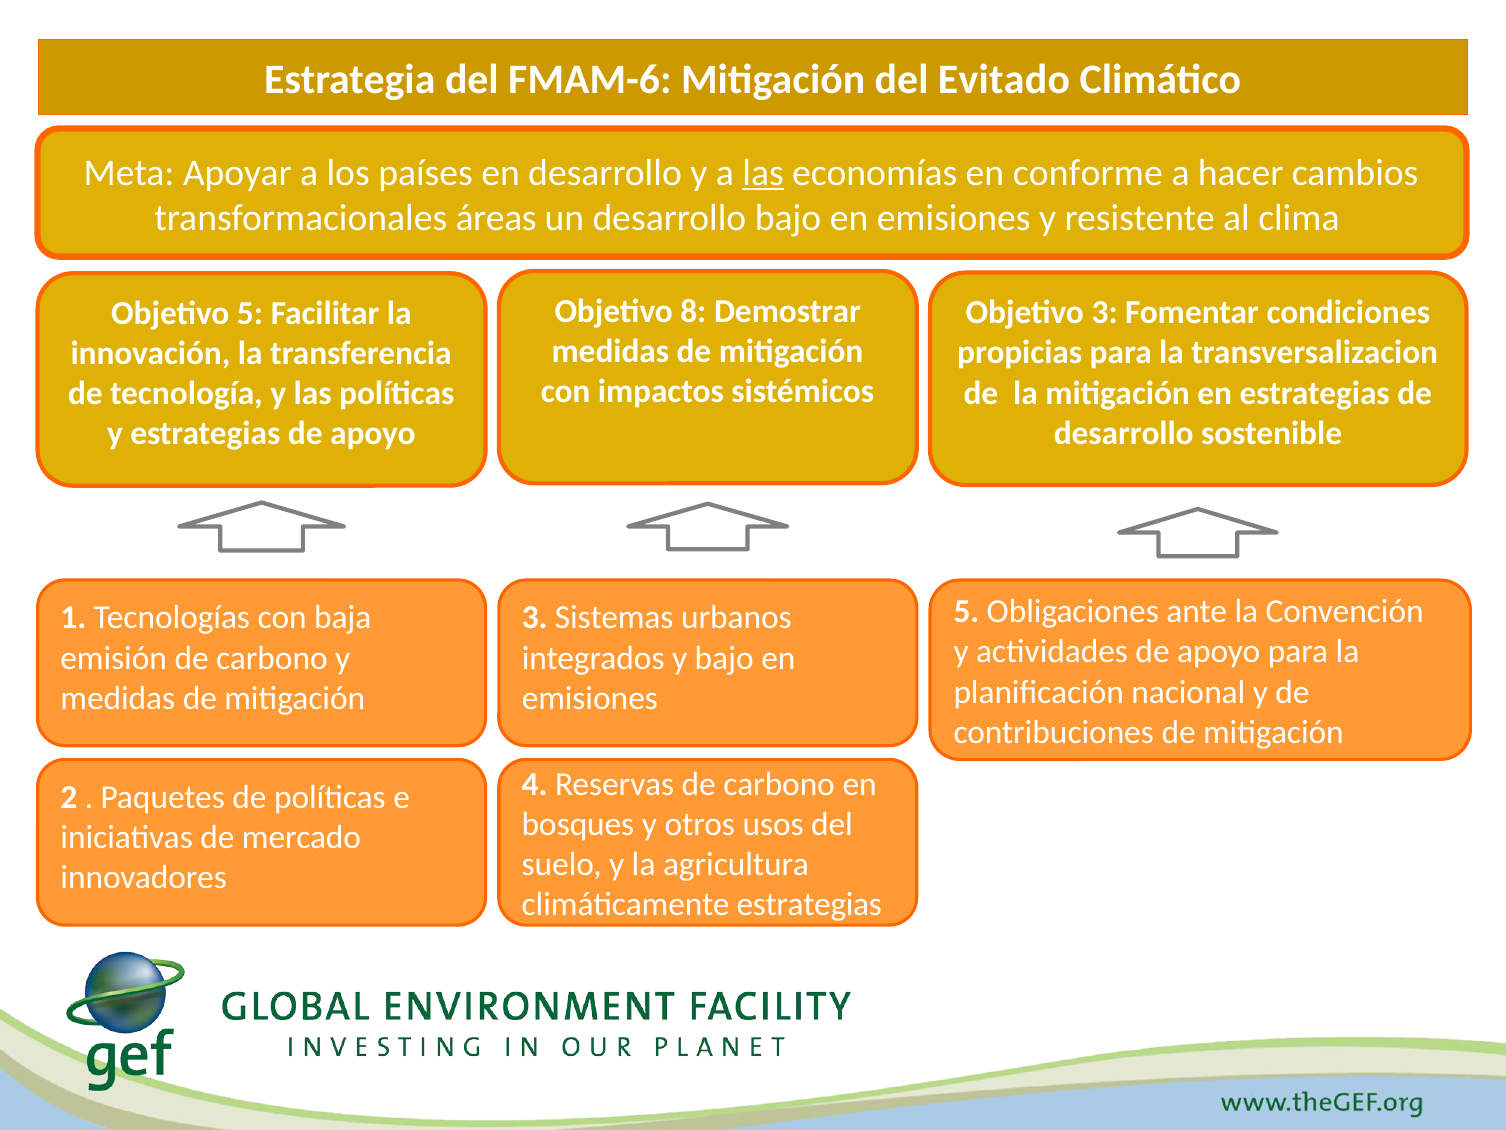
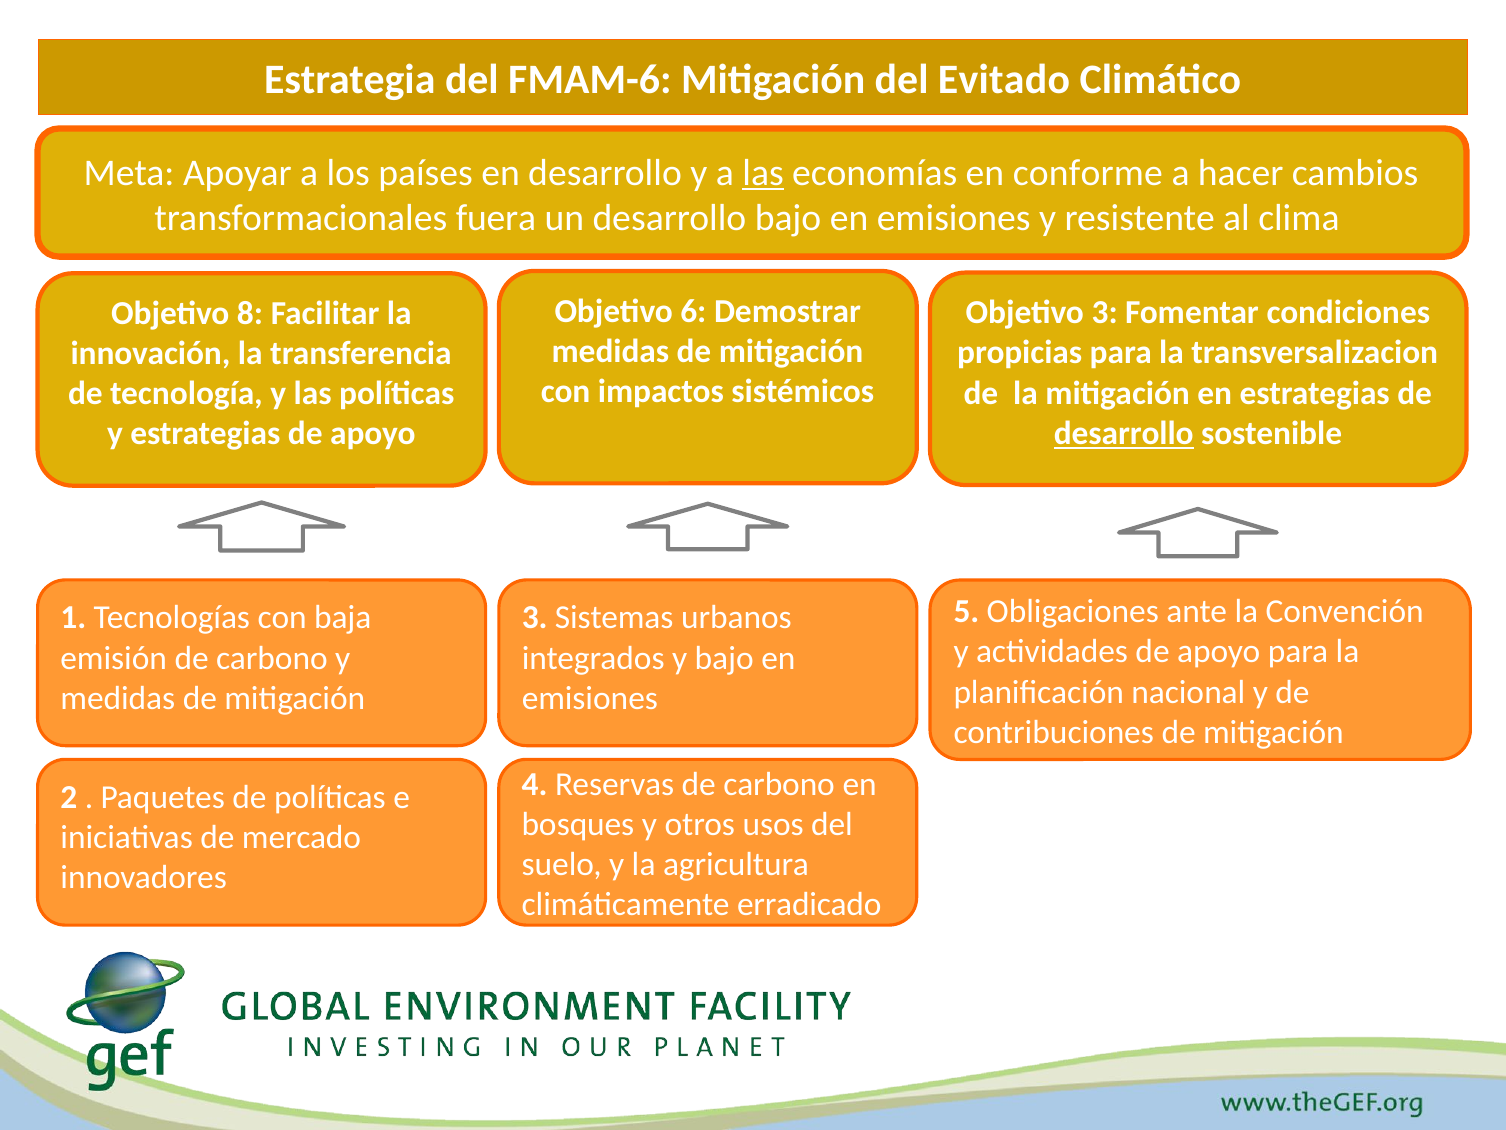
áreas: áreas -> fuera
8: 8 -> 6
Objetivo 5: 5 -> 8
desarrollo at (1124, 433) underline: none -> present
climáticamente estrategias: estrategias -> erradicado
